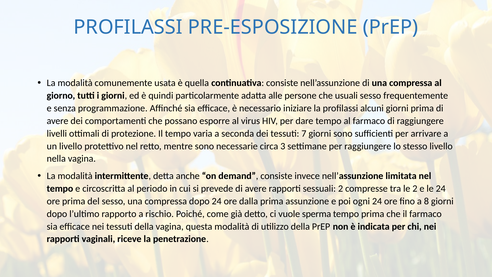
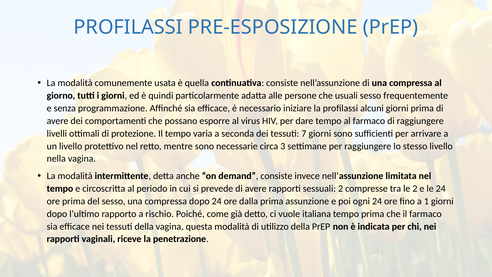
8: 8 -> 1
sperma: sperma -> italiana
